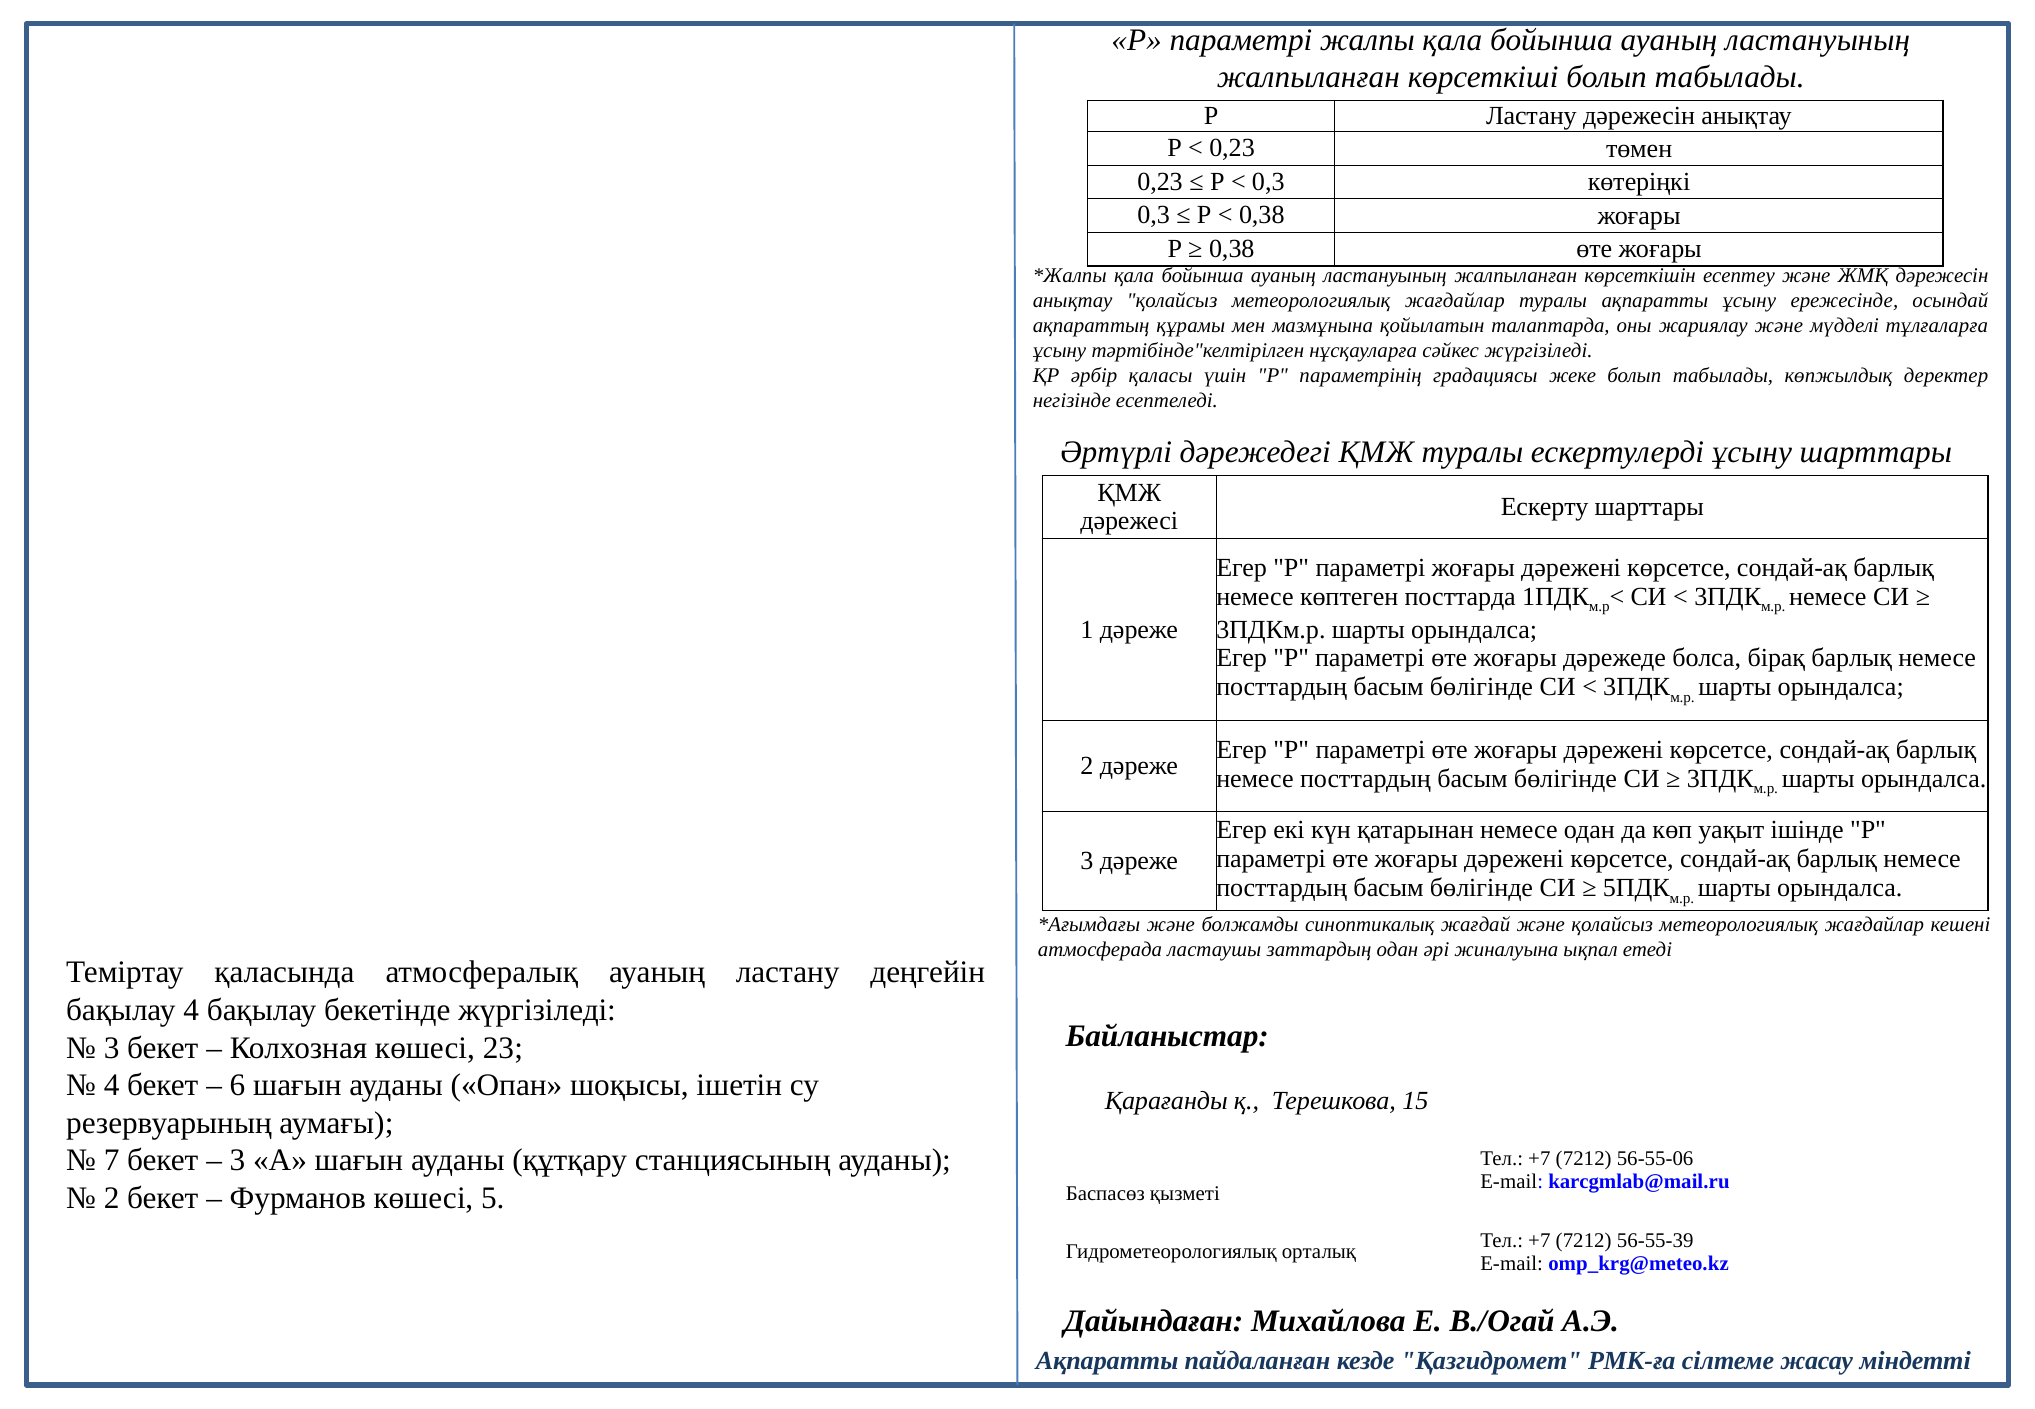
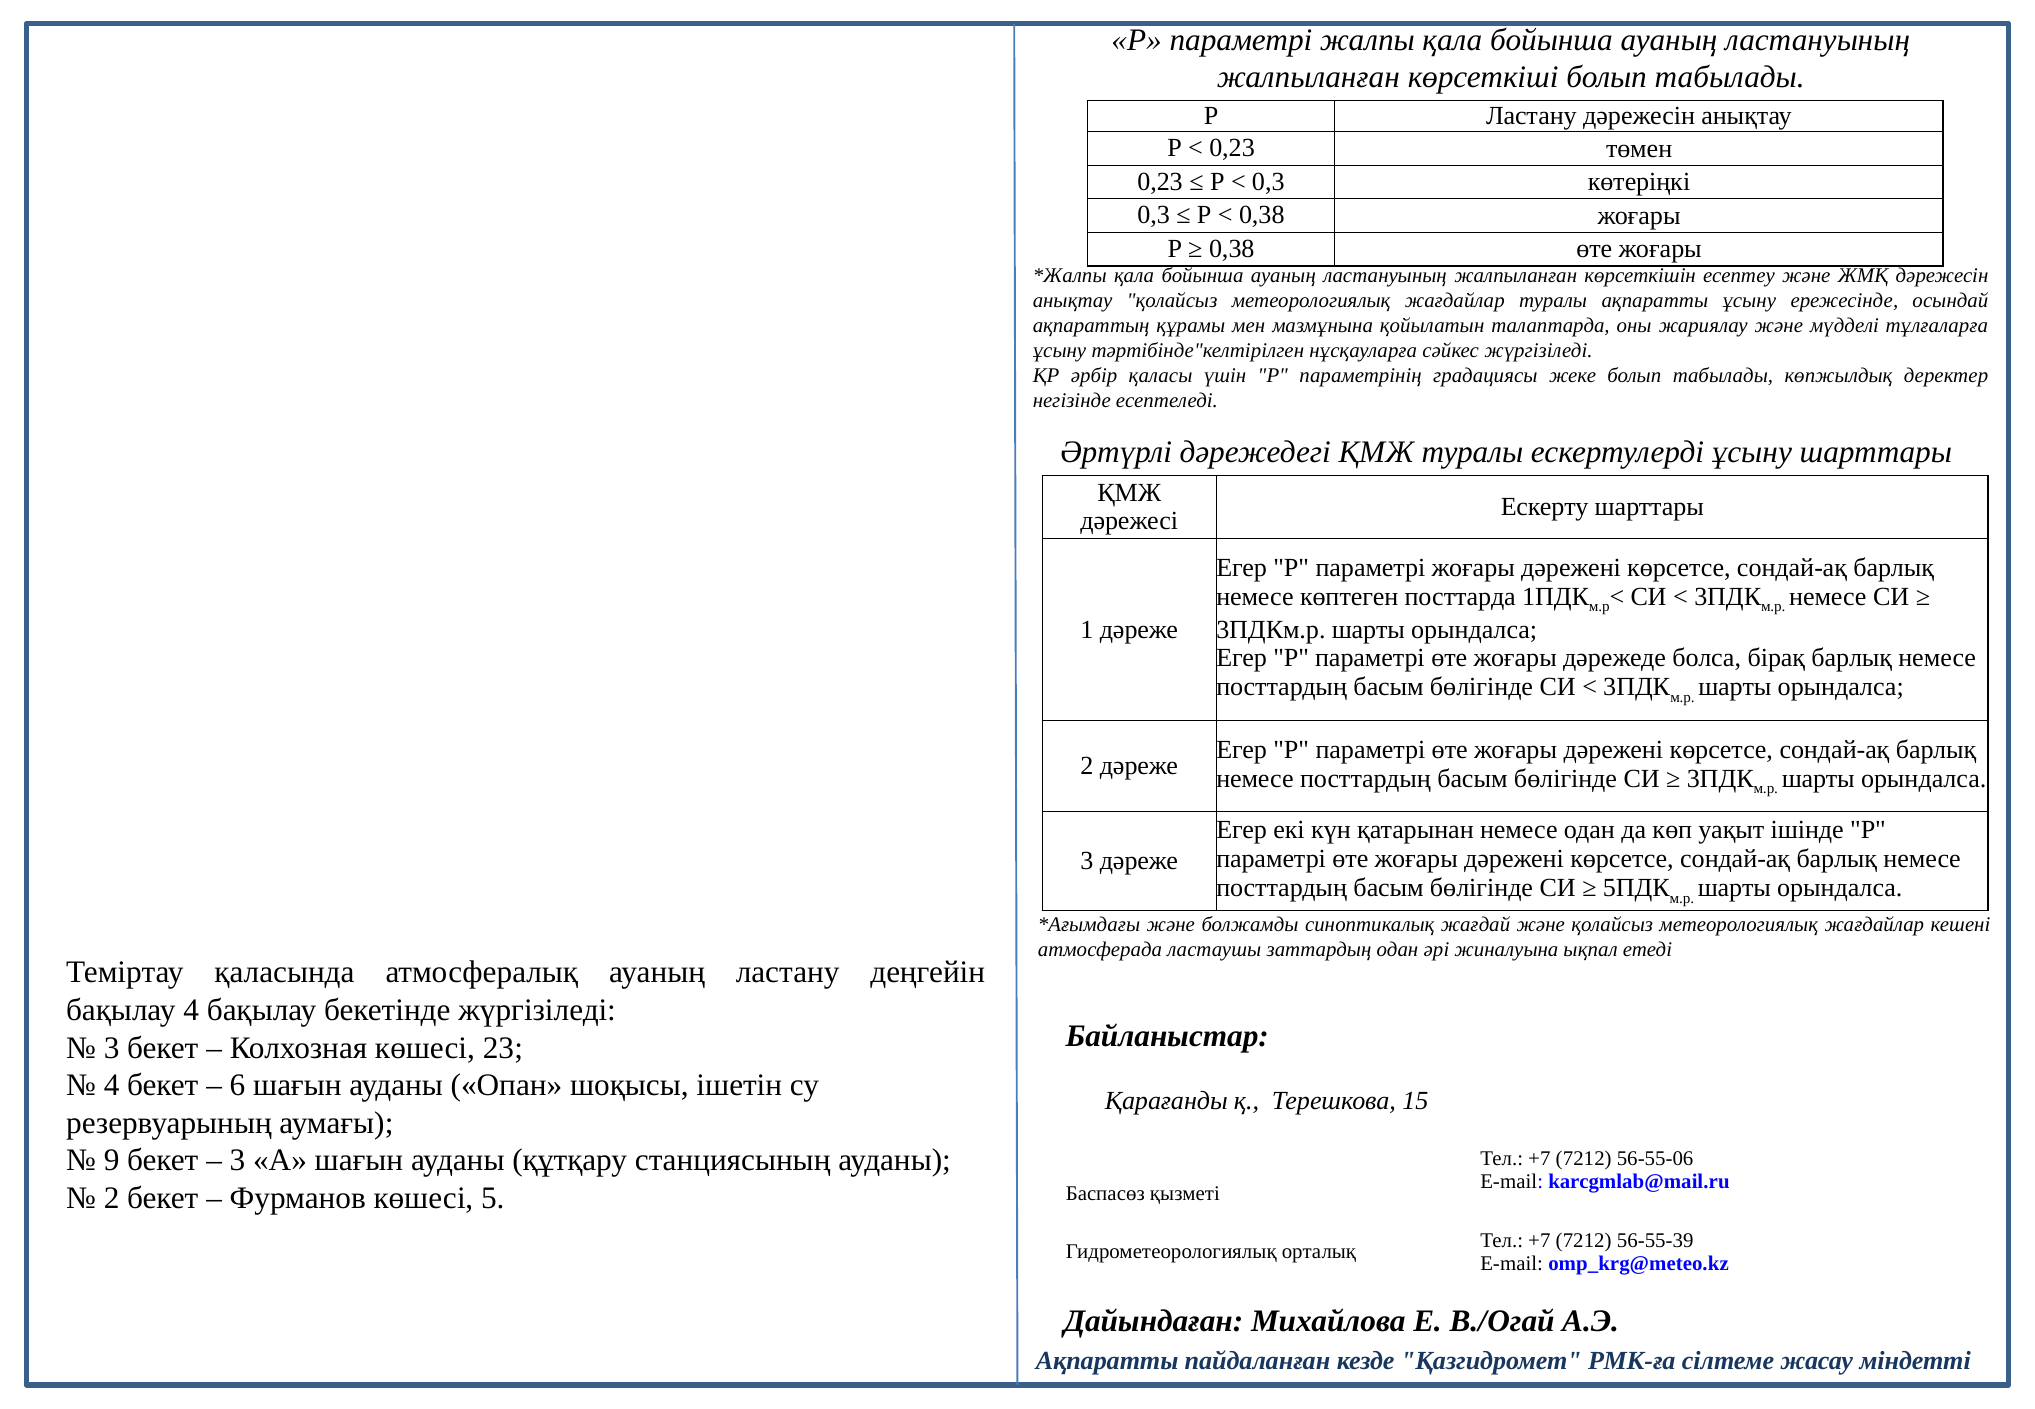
7: 7 -> 9
